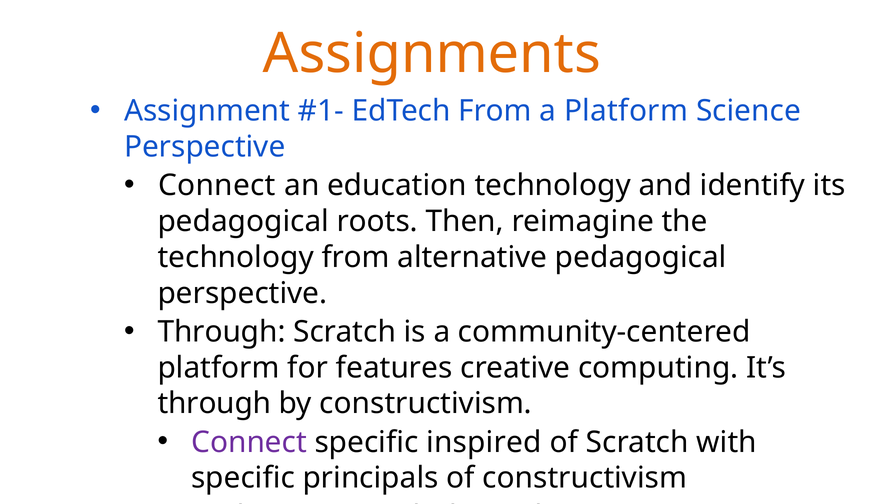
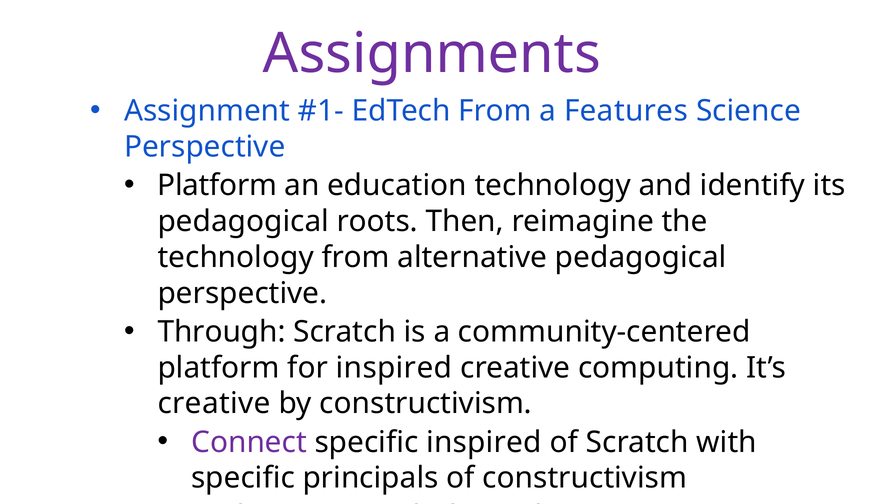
Assignments colour: orange -> purple
a Platform: Platform -> Features
Connect at (217, 185): Connect -> Platform
for features: features -> inspired
through at (214, 403): through -> creative
